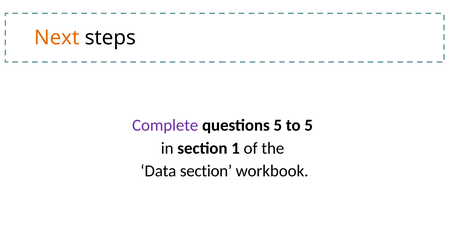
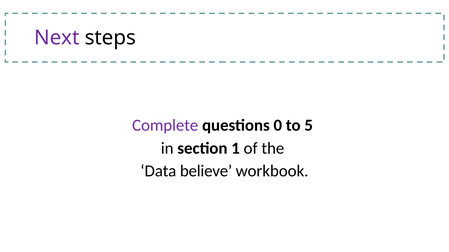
Next colour: orange -> purple
questions 5: 5 -> 0
Data section: section -> believe
